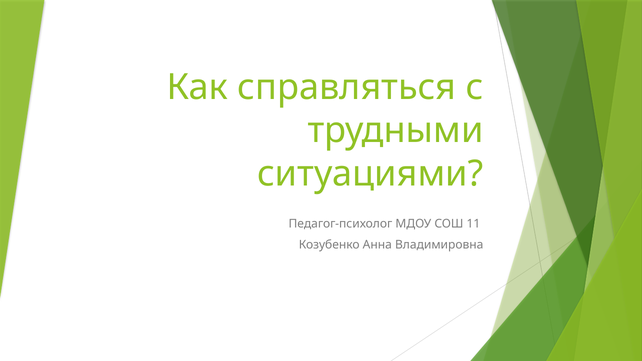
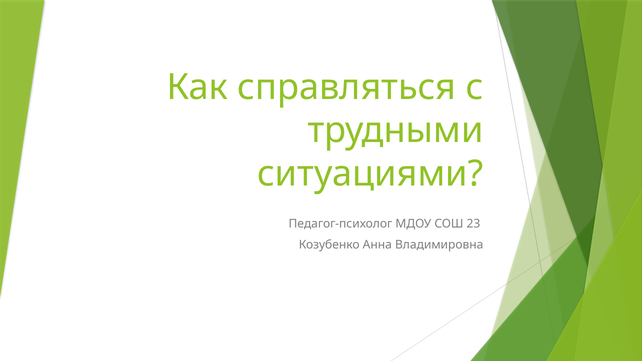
11: 11 -> 23
